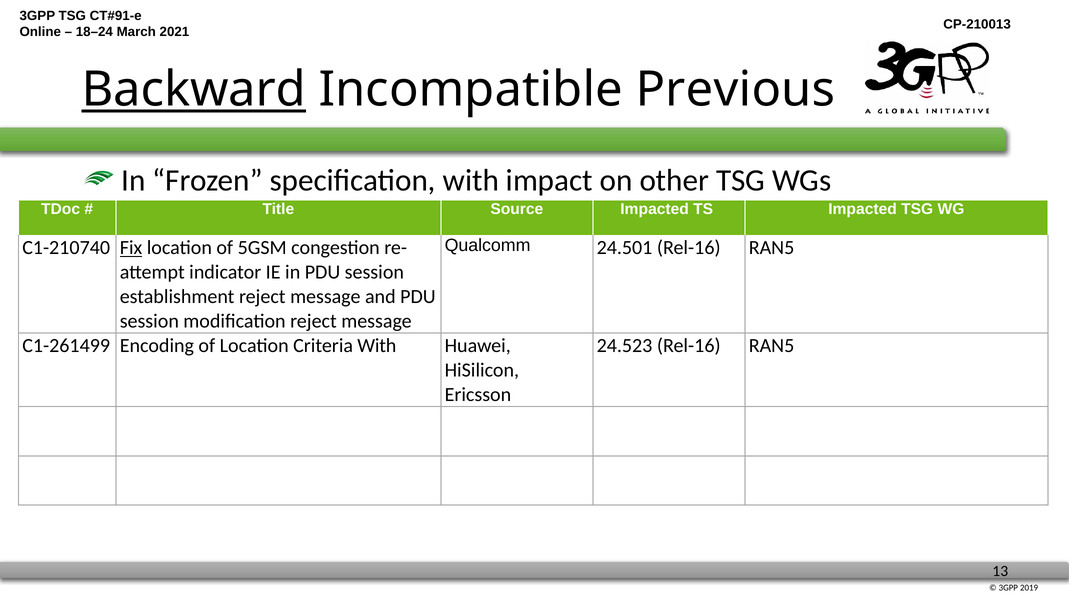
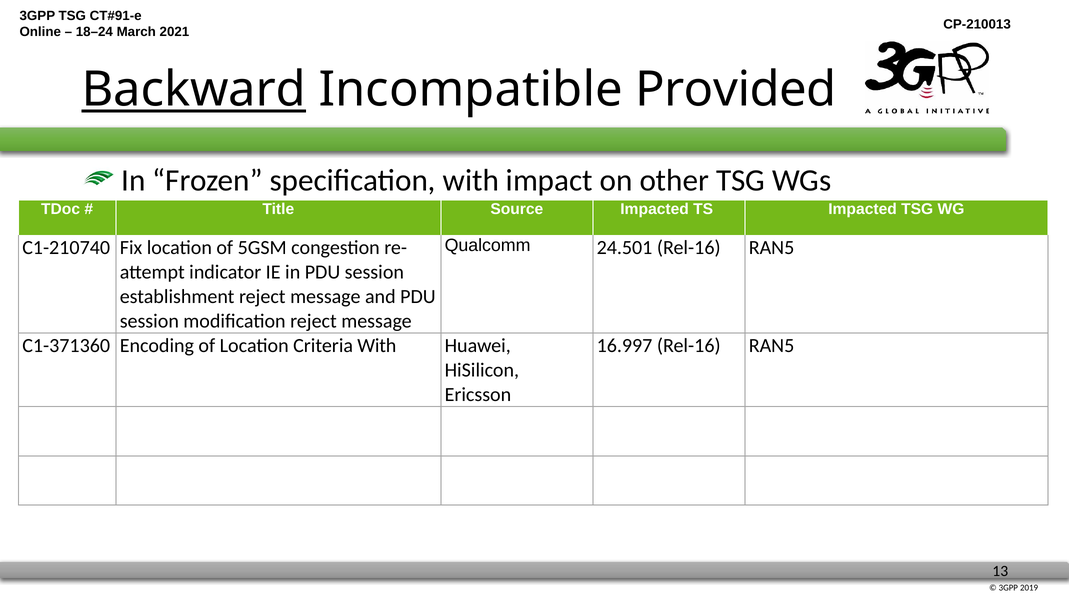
Previous: Previous -> Provided
Fix underline: present -> none
C1-261499: C1-261499 -> C1-371360
24.523: 24.523 -> 16.997
